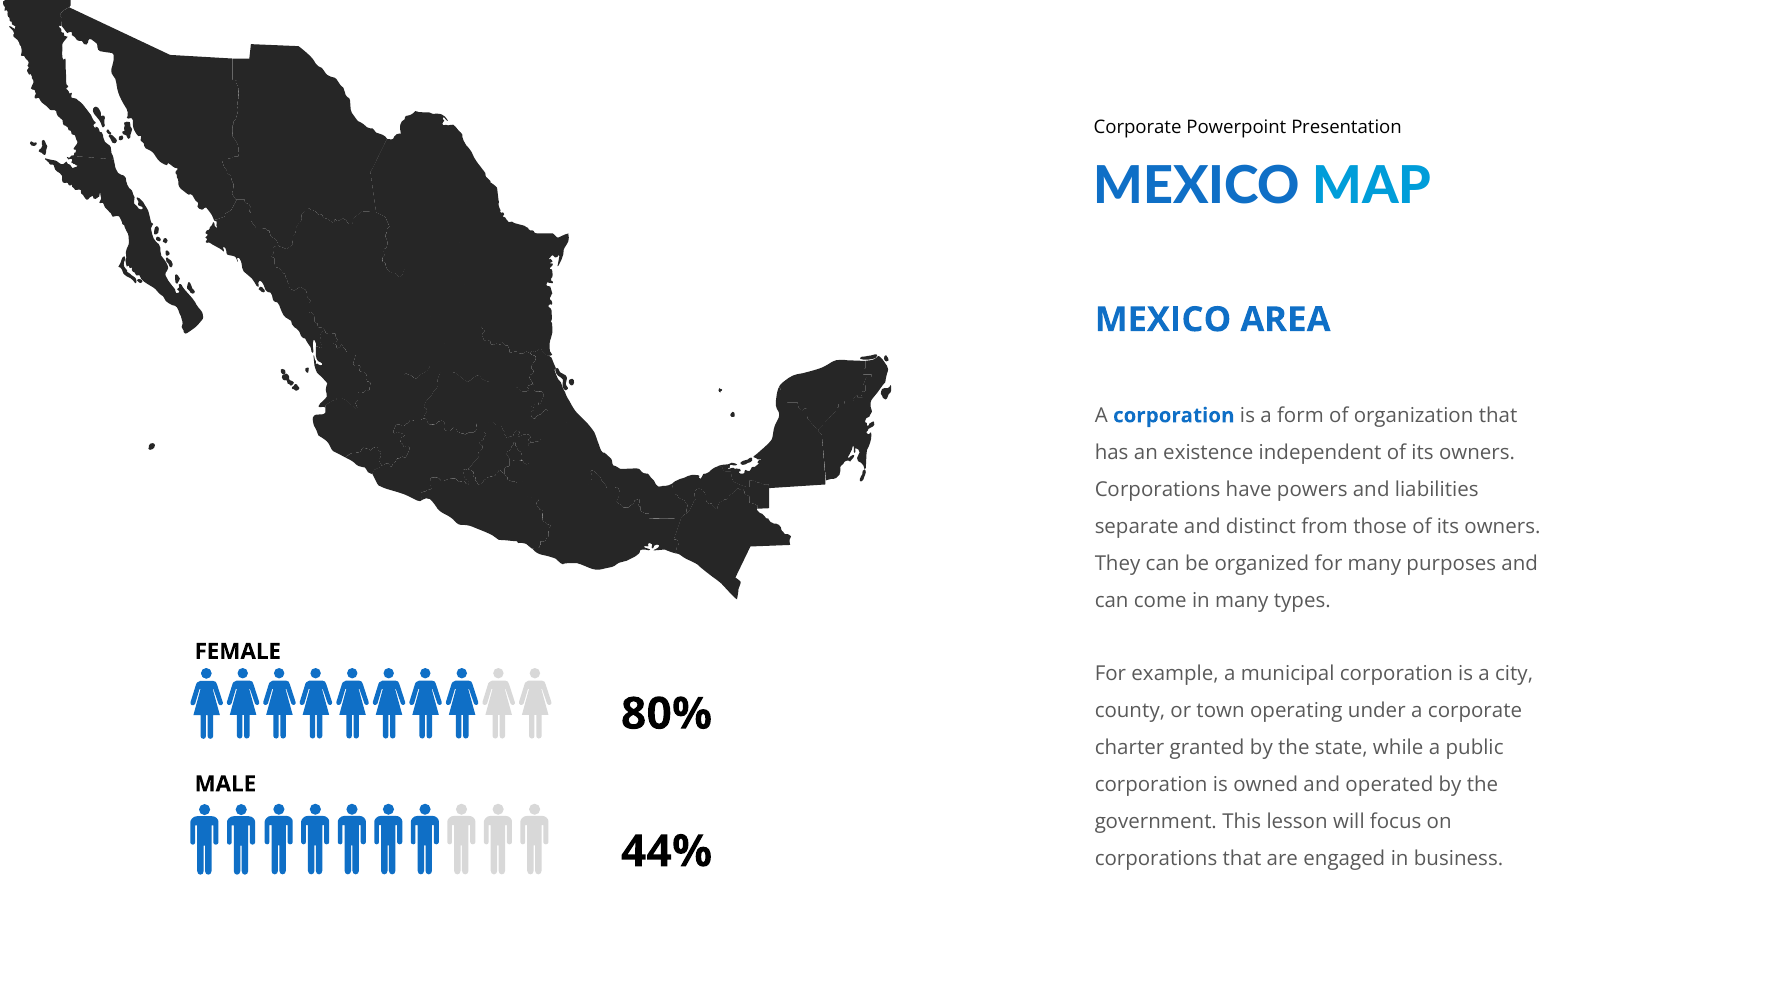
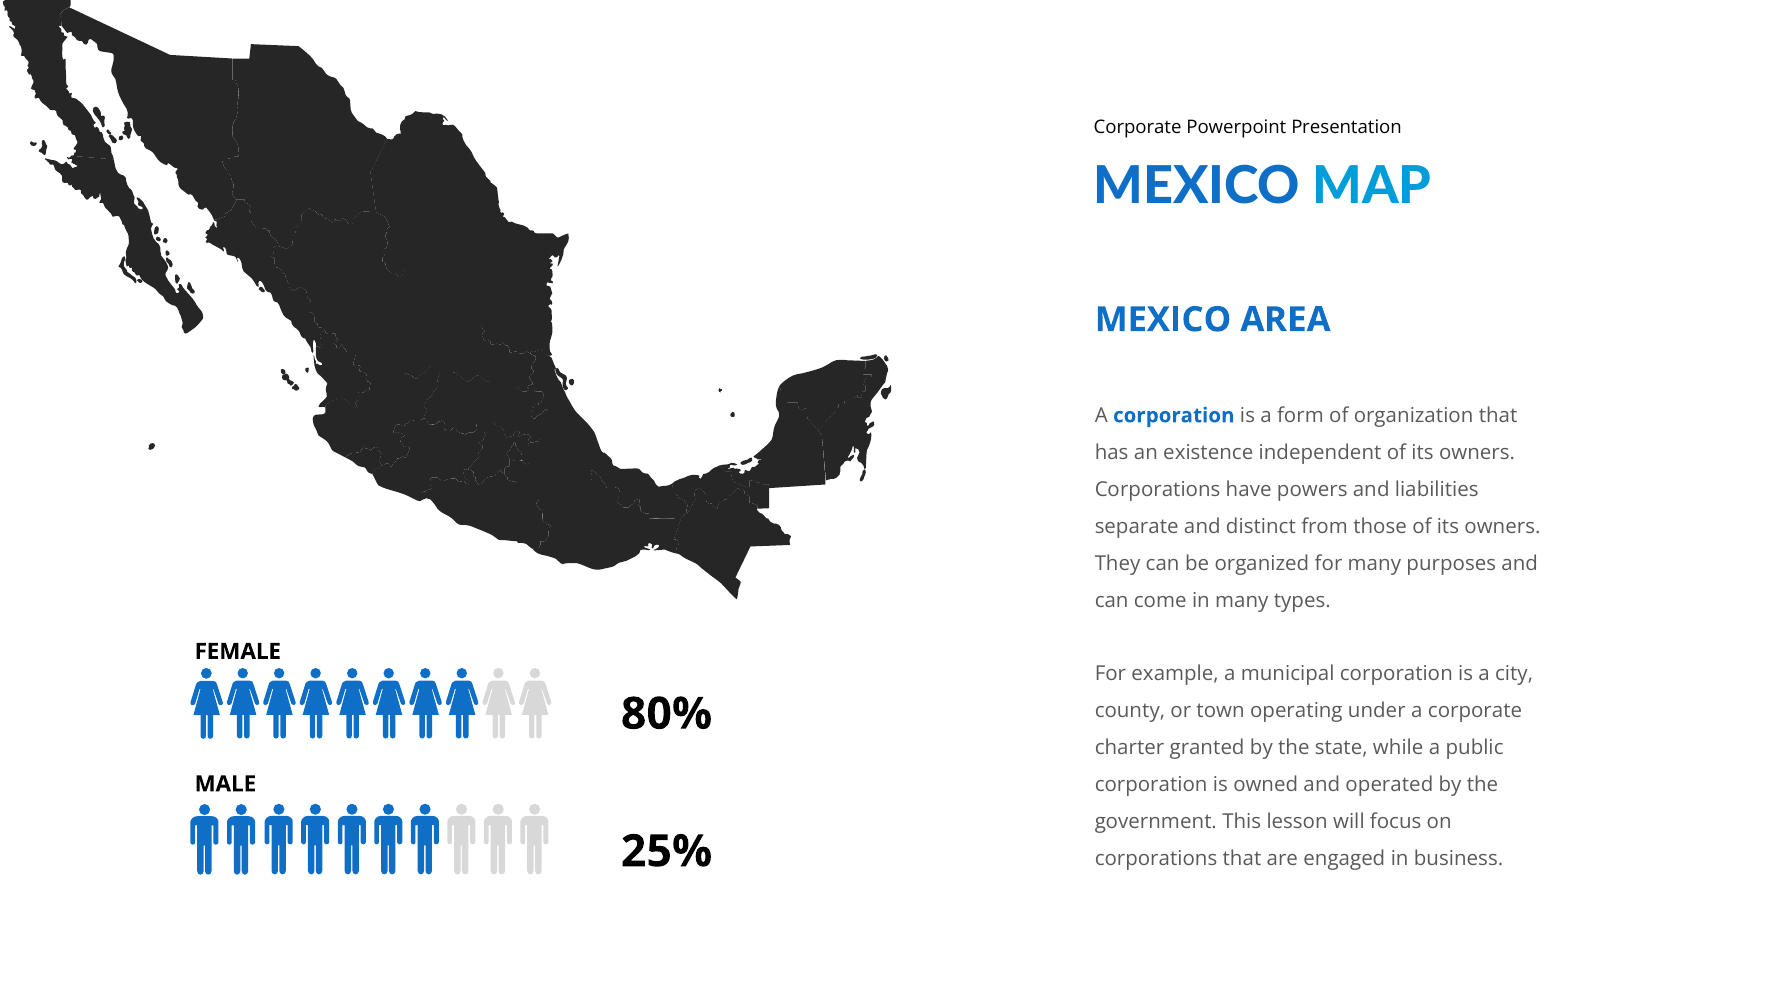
44%: 44% -> 25%
